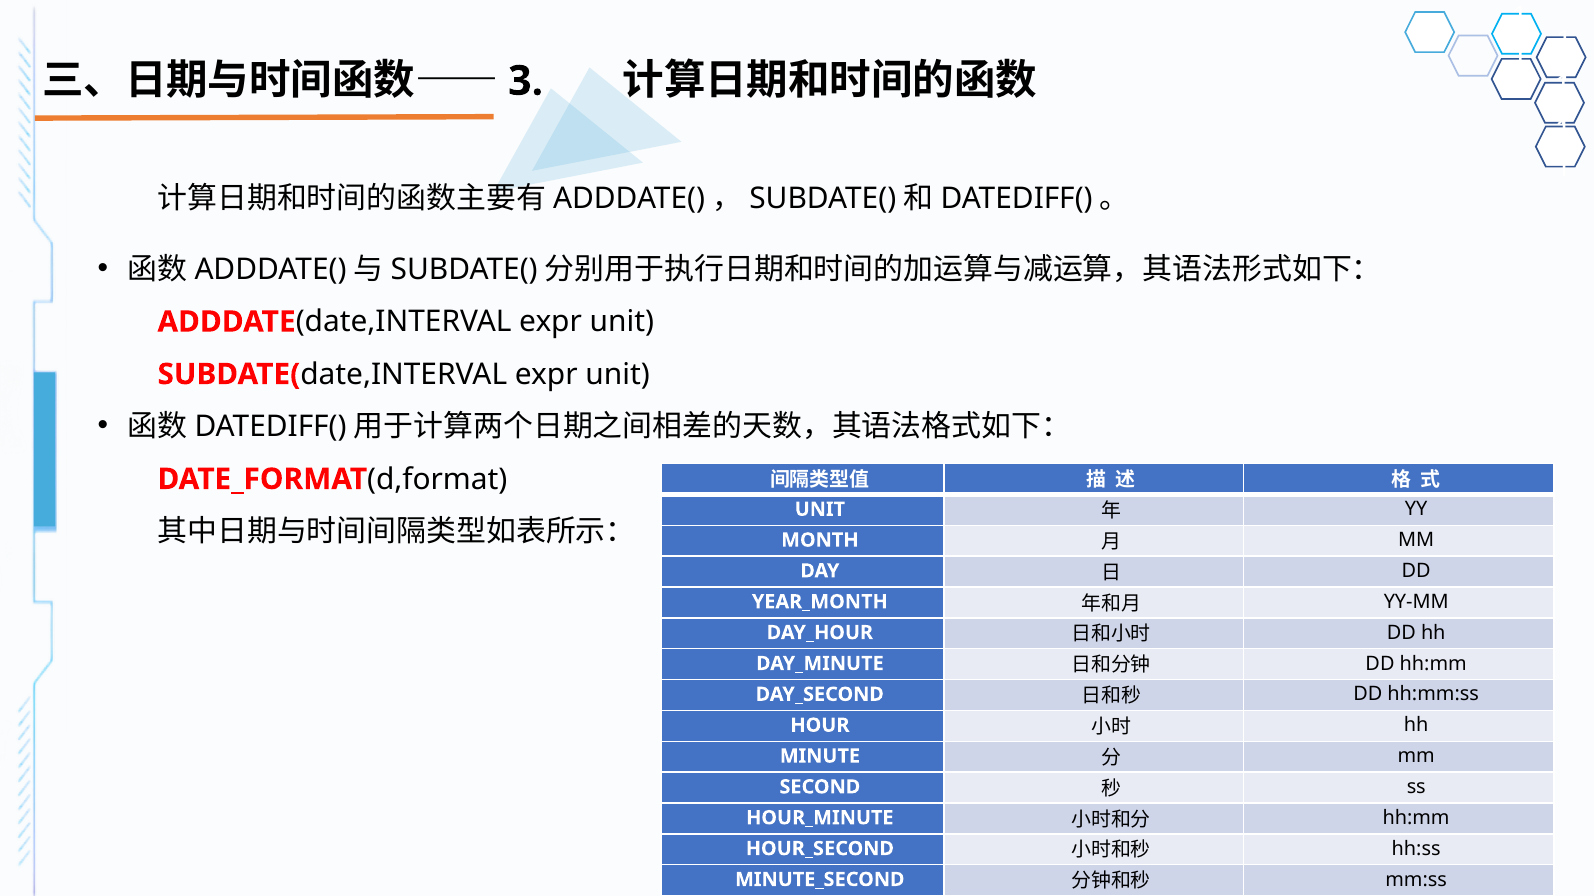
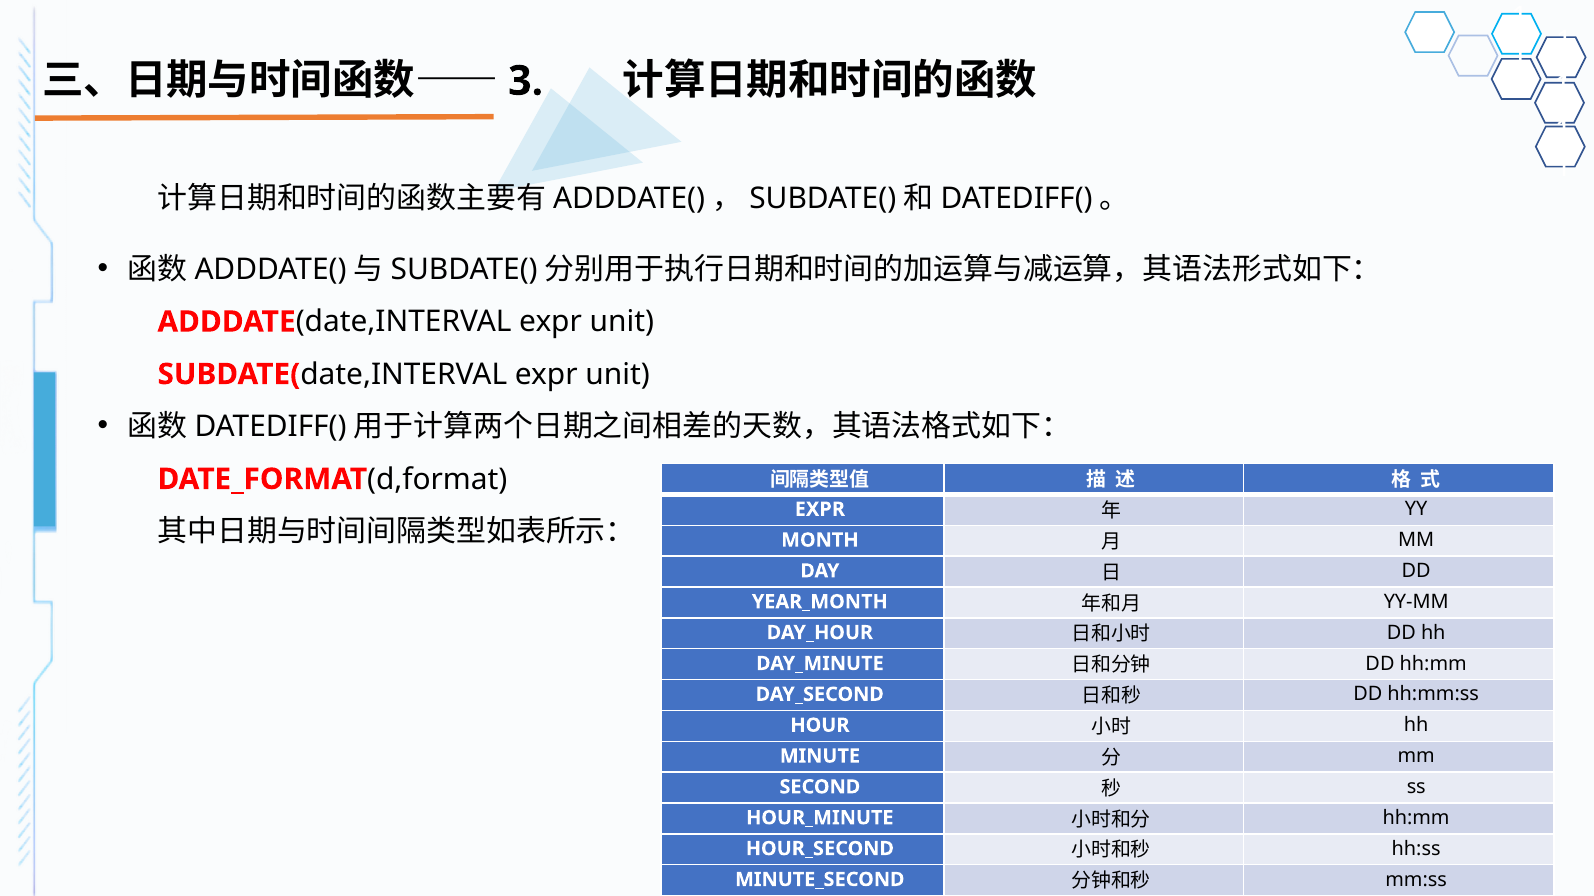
UNIT at (820, 510): UNIT -> EXPR
